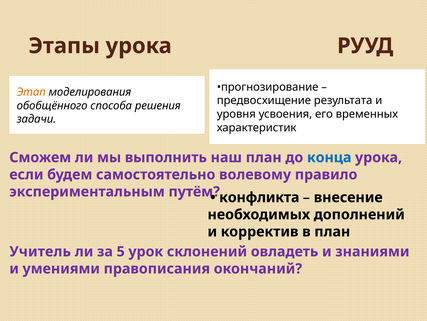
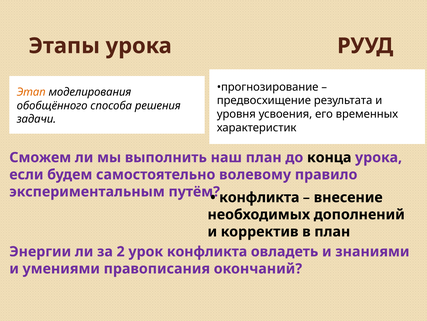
конца colour: blue -> black
Учитель: Учитель -> Энергии
5: 5 -> 2
урок склонений: склонений -> конфликта
